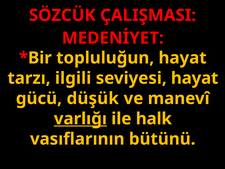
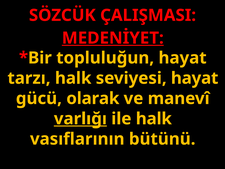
MEDENİYET underline: none -> present
ilgili at (73, 78): ilgili -> halk
düşük: düşük -> olarak
